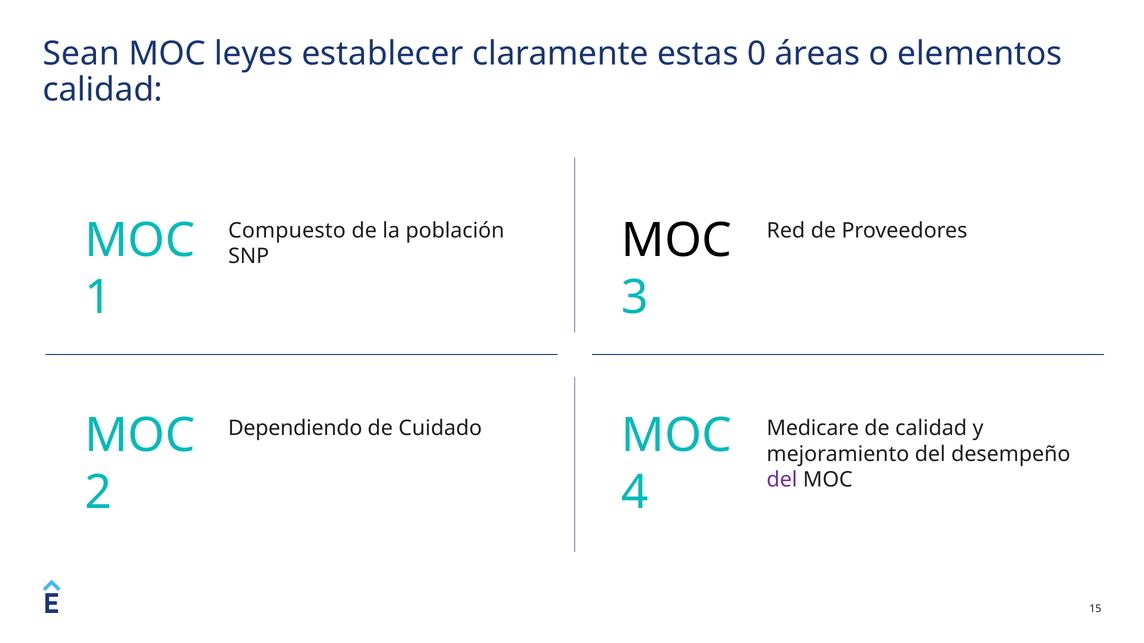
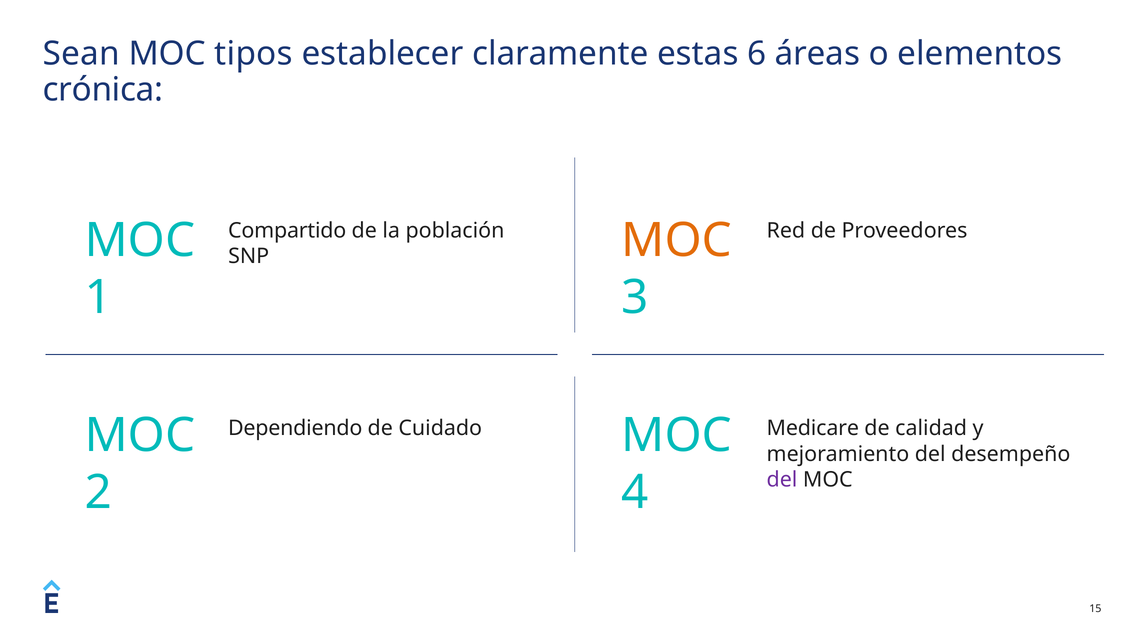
leyes: leyes -> tipos
0: 0 -> 6
calidad at (103, 90): calidad -> crónica
Compuesto: Compuesto -> Compartido
MOC at (677, 241) colour: black -> orange
